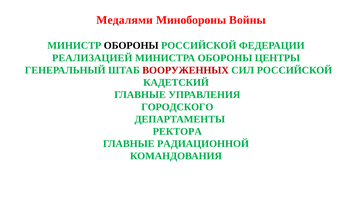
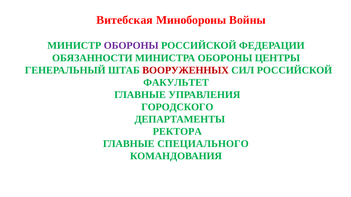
Медалями: Медалями -> Витебская
ОБОРОНЫ at (131, 46) colour: black -> purple
РЕАЛИЗАЦИЕЙ: РЕАЛИЗАЦИЕЙ -> ОБЯЗАННОСТИ
КАДЕТСКИЙ: КАДЕТСКИЙ -> ФАКУЛЬТЕТ
РАДИАЦИОННОЙ: РАДИАЦИОННОЙ -> СПЕЦИАЛЬНОГО
